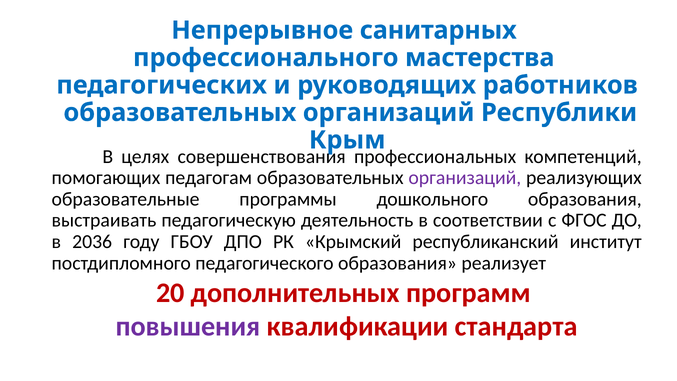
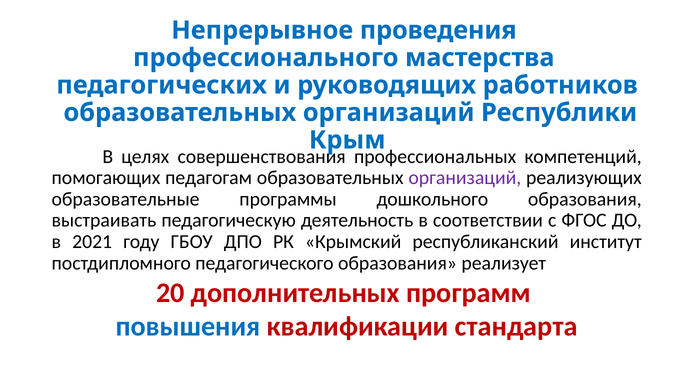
санитарных: санитарных -> проведения
2036: 2036 -> 2021
повышения colour: purple -> blue
